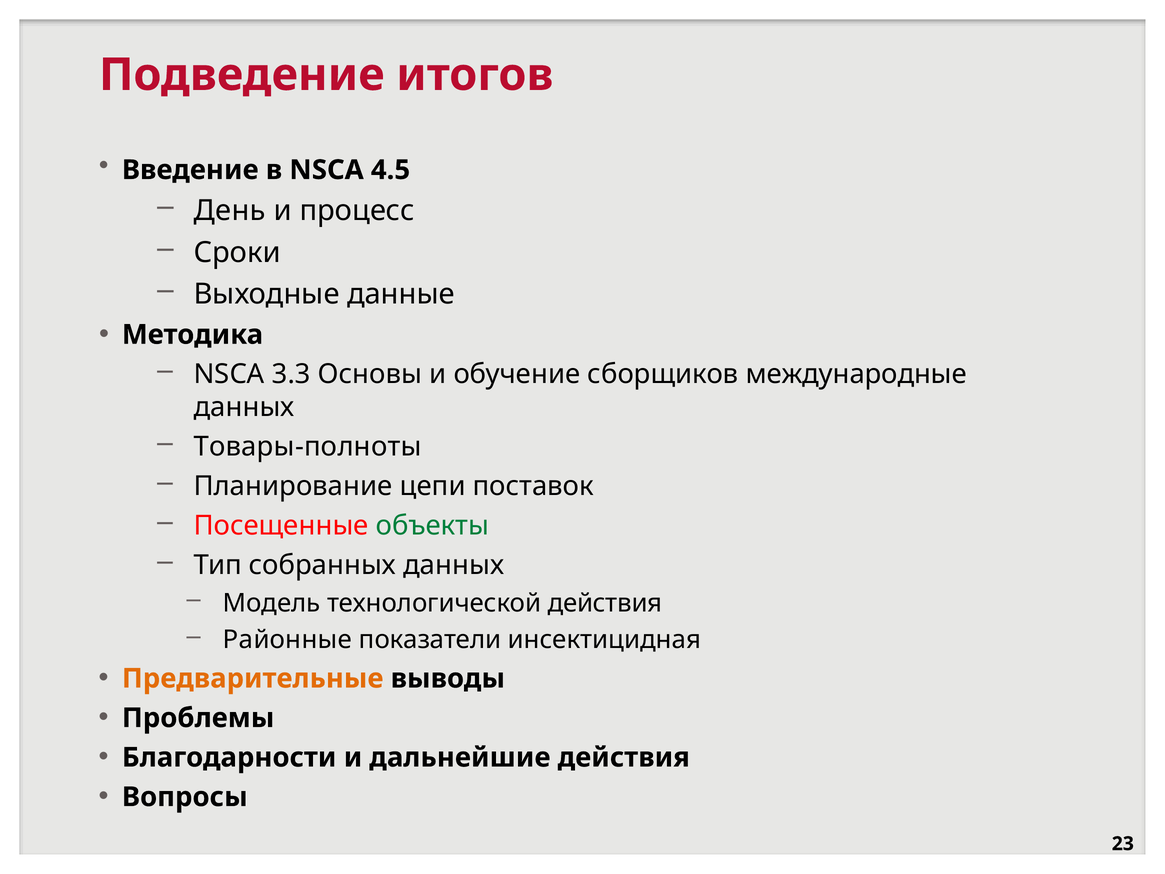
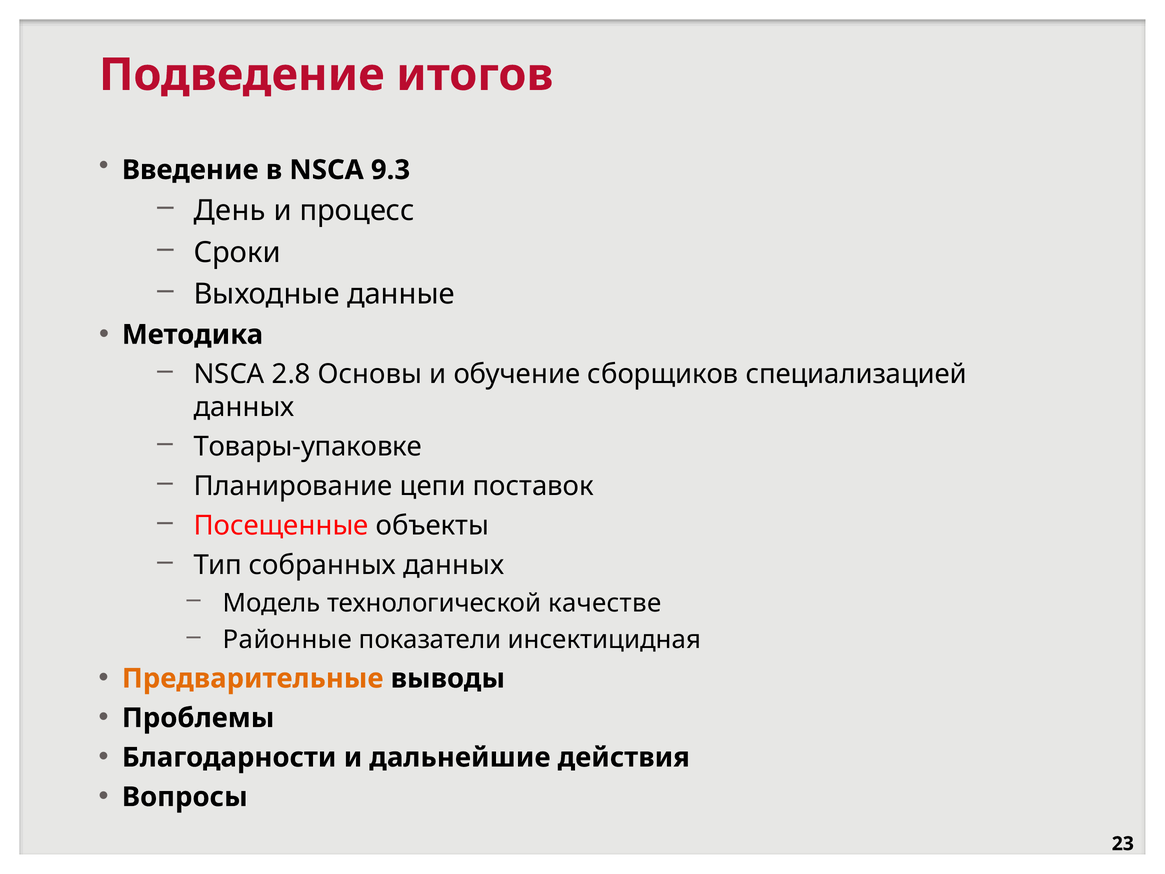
4.5: 4.5 -> 9.3
3.3: 3.3 -> 2.8
международные: международные -> специализацией
Товары-полноты: Товары-полноты -> Товары-упаковке
объекты colour: green -> black
технологической действия: действия -> качестве
